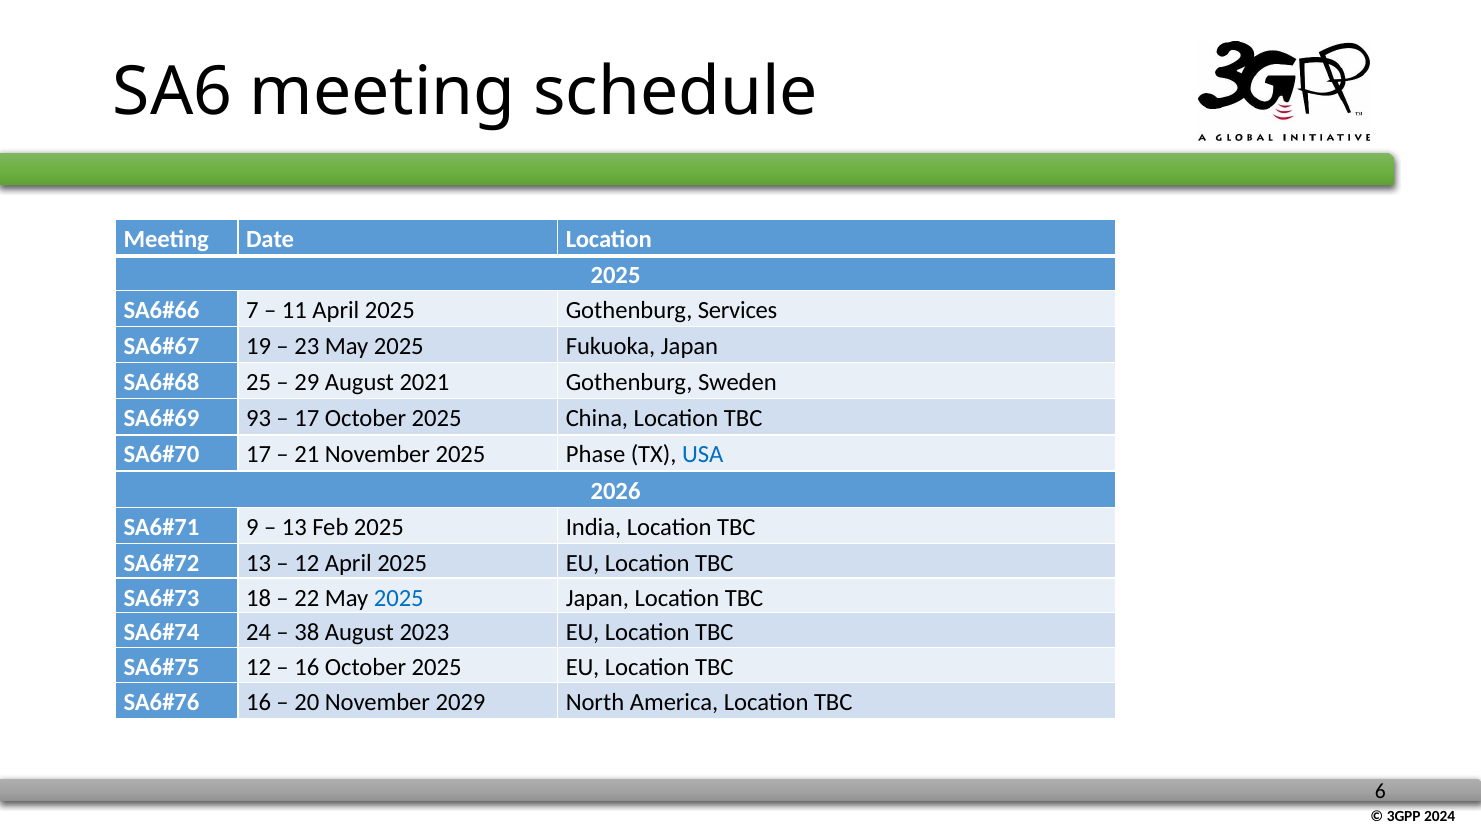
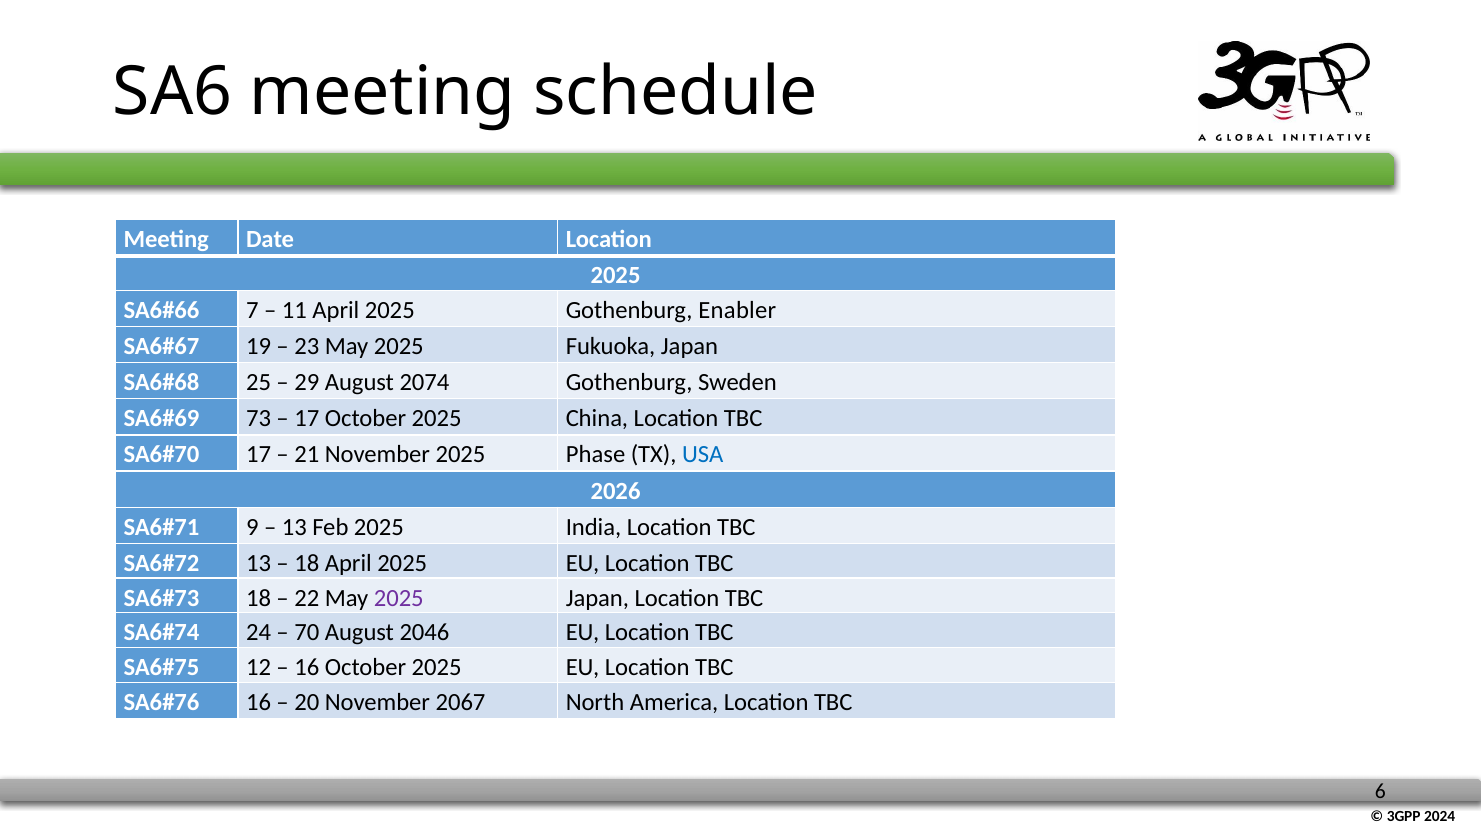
Services: Services -> Enabler
2021: 2021 -> 2074
93: 93 -> 73
12 at (307, 563): 12 -> 18
2025 at (399, 598) colour: blue -> purple
38: 38 -> 70
2023: 2023 -> 2046
2029: 2029 -> 2067
